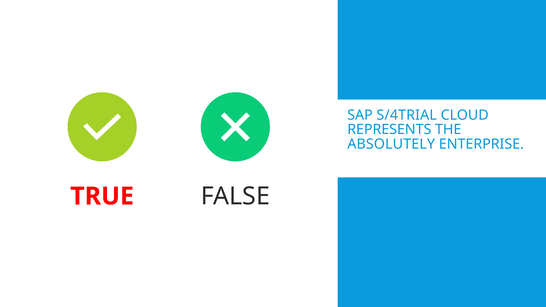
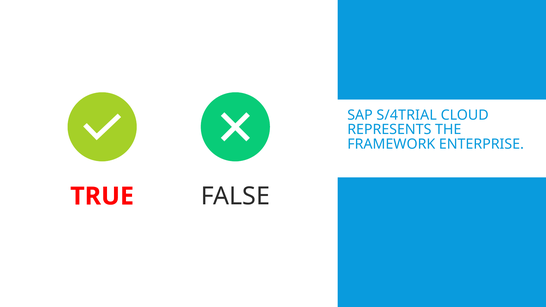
ABSOLUTELY: ABSOLUTELY -> FRAMEWORK
